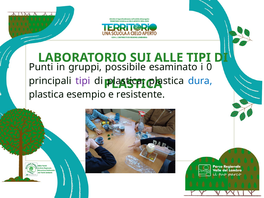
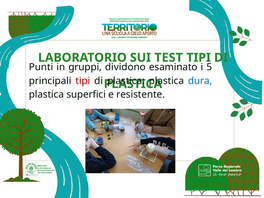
ALLE: ALLE -> TEST
possibile: possibile -> dividono
0: 0 -> 5
tipi at (83, 81) colour: purple -> red
esempio: esempio -> superfici
